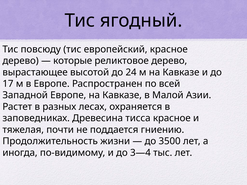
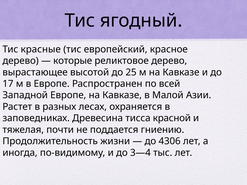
повсюду: повсюду -> красные
24: 24 -> 25
тисса красное: красное -> красной
3500: 3500 -> 4306
